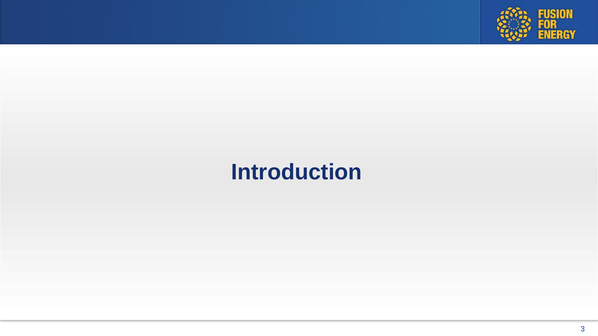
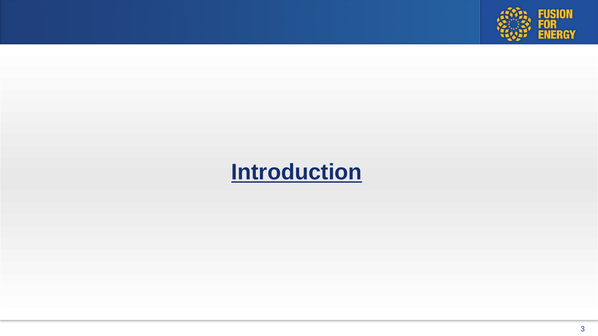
Introduction underline: none -> present
